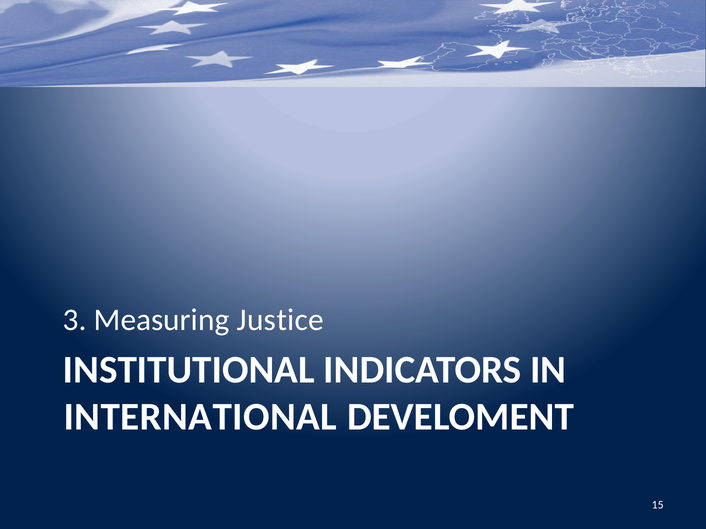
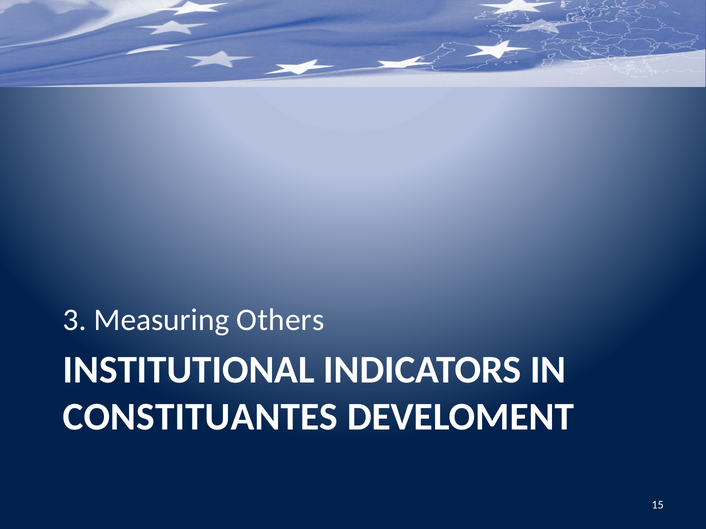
Justice: Justice -> Others
INTERNATIONAL: INTERNATIONAL -> CONSTITUANTES
